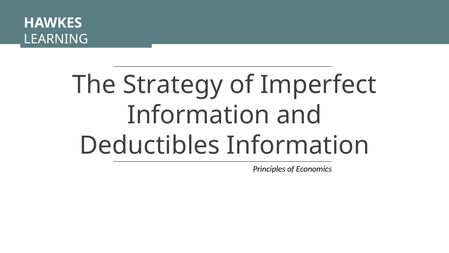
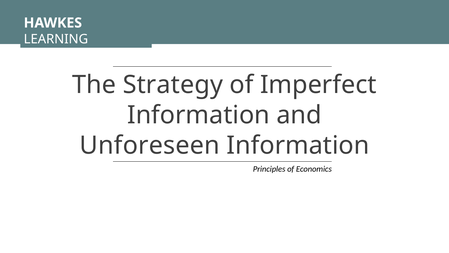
Deductibles: Deductibles -> Unforeseen
